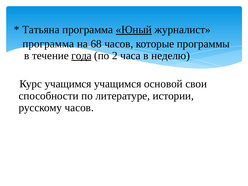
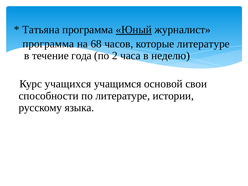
которые программы: программы -> литературе
года underline: present -> none
Курс учащимся: учащимся -> учащихся
русскому часов: часов -> языка
